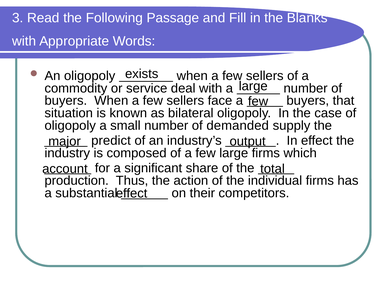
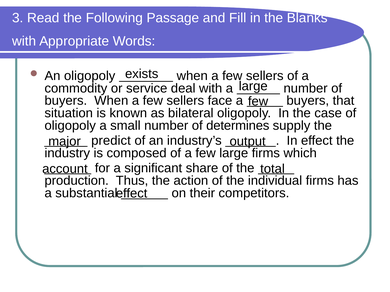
demanded: demanded -> determines
